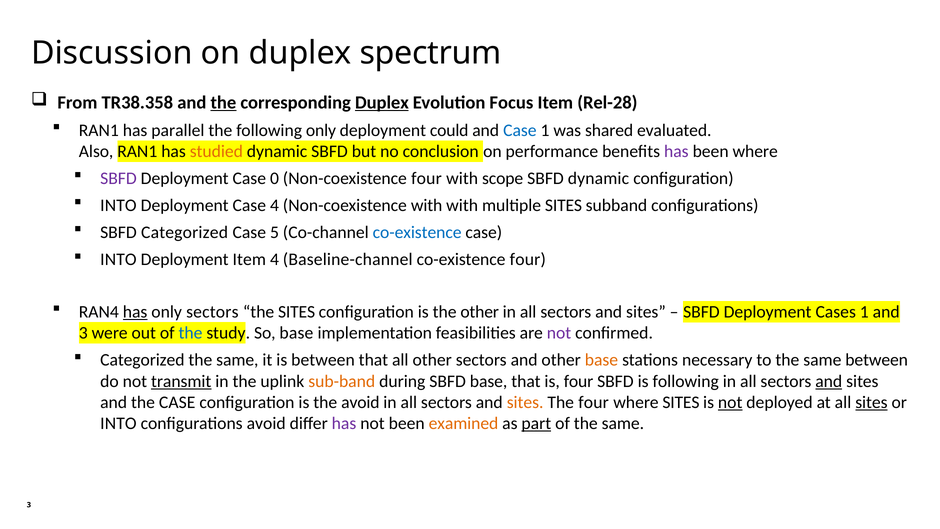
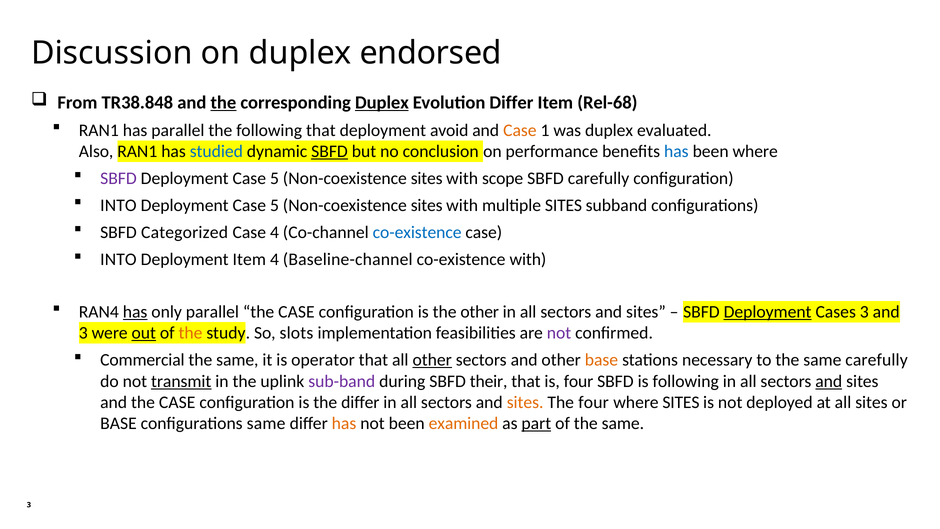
spectrum: spectrum -> endorsed
TR38.358: TR38.358 -> TR38.848
Evolution Focus: Focus -> Differ
Rel-28: Rel-28 -> Rel-68
following only: only -> that
could: could -> avoid
Case at (520, 130) colour: blue -> orange
was shared: shared -> duplex
studied colour: orange -> blue
SBFD at (330, 151) underline: none -> present
has at (676, 151) colour: purple -> blue
0 at (275, 178): 0 -> 5
four at (426, 178): four -> sites
SBFD dynamic: dynamic -> carefully
4 at (275, 205): 4 -> 5
with at (427, 205): with -> sites
Case 5: 5 -> 4
co-existence four: four -> with
only sectors: sectors -> parallel
SITES at (297, 312): SITES -> CASE
Deployment at (768, 312) underline: none -> present
Cases 1: 1 -> 3
out underline: none -> present
the at (191, 333) colour: blue -> orange
So base: base -> slots
Categorized at (142, 360): Categorized -> Commercial
is between: between -> operator
other at (432, 360) underline: none -> present
same between: between -> carefully
sub-band colour: orange -> purple
SBFD base: base -> their
the avoid: avoid -> differ
not at (730, 402) underline: present -> none
sites at (871, 402) underline: present -> none
INTO at (118, 423): INTO -> BASE
configurations avoid: avoid -> same
has at (344, 423) colour: purple -> orange
